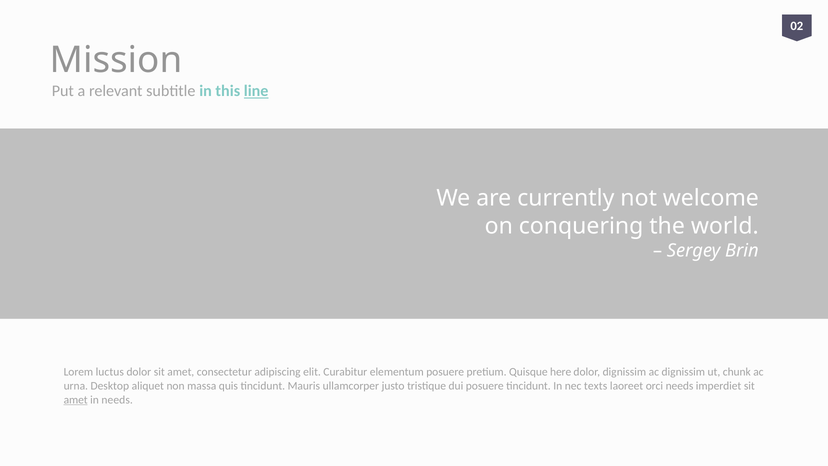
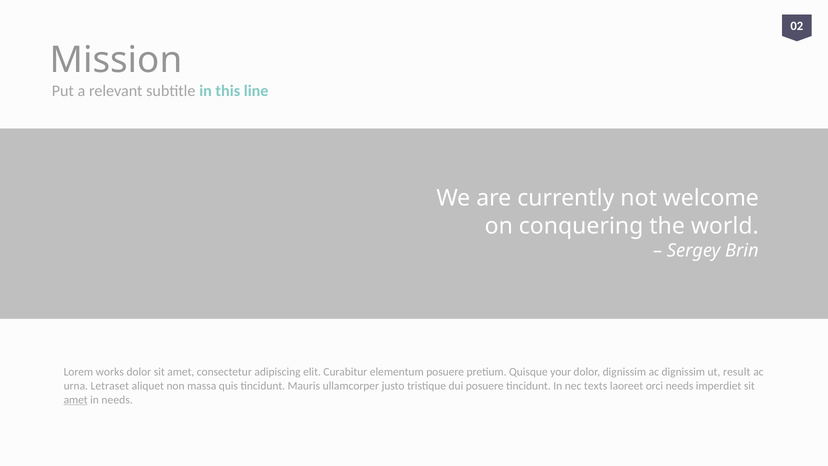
line underline: present -> none
luctus: luctus -> works
here: here -> your
chunk: chunk -> result
Desktop: Desktop -> Letraset
